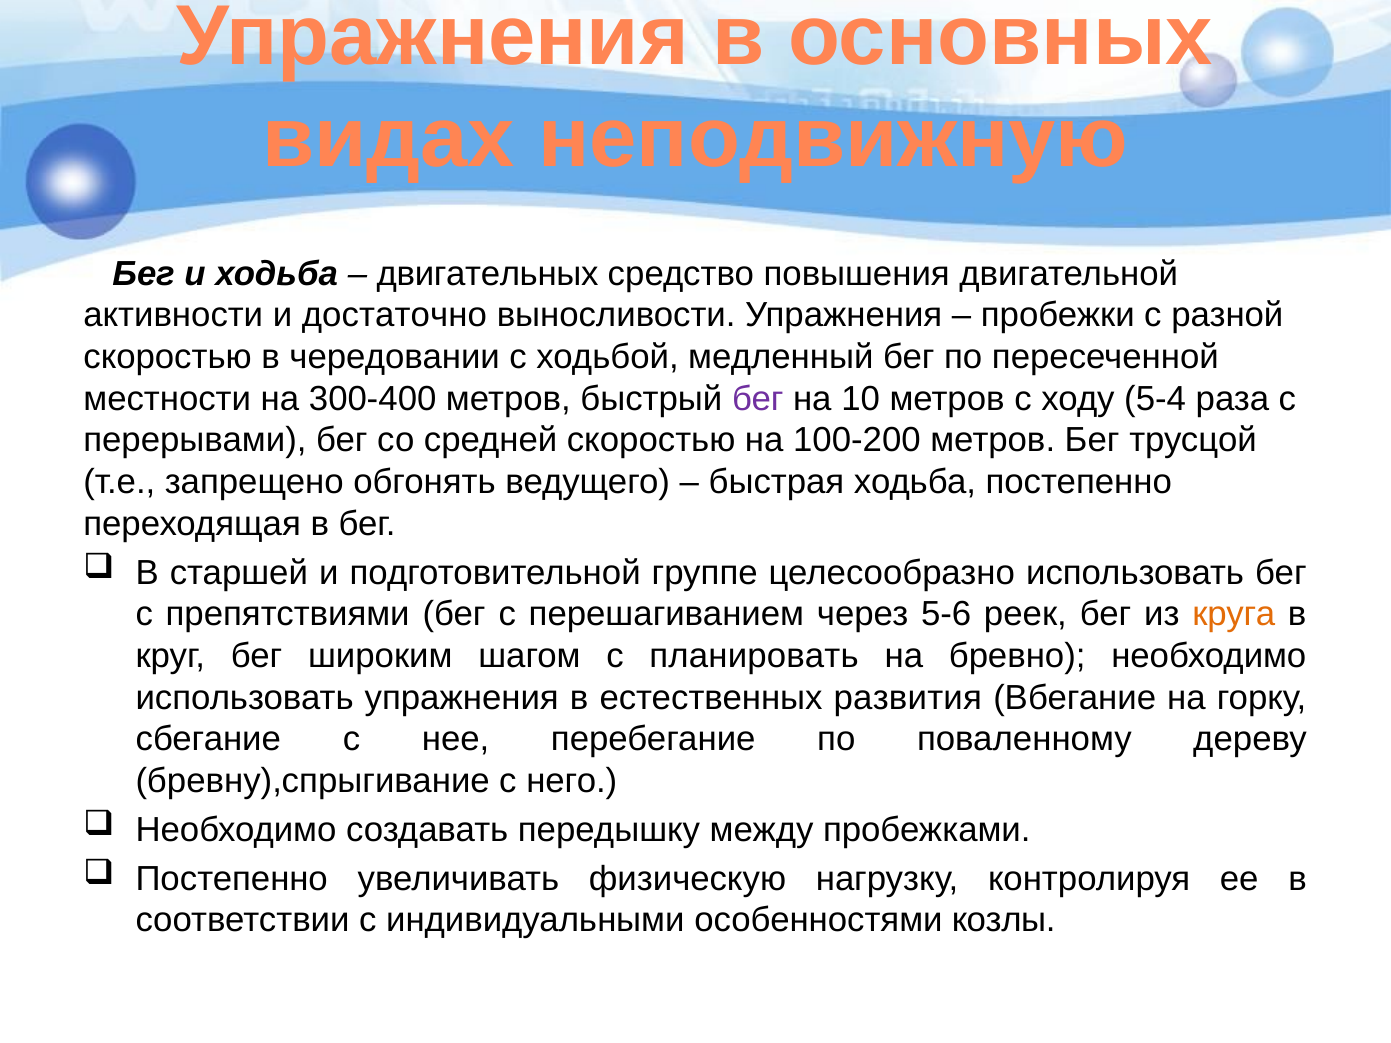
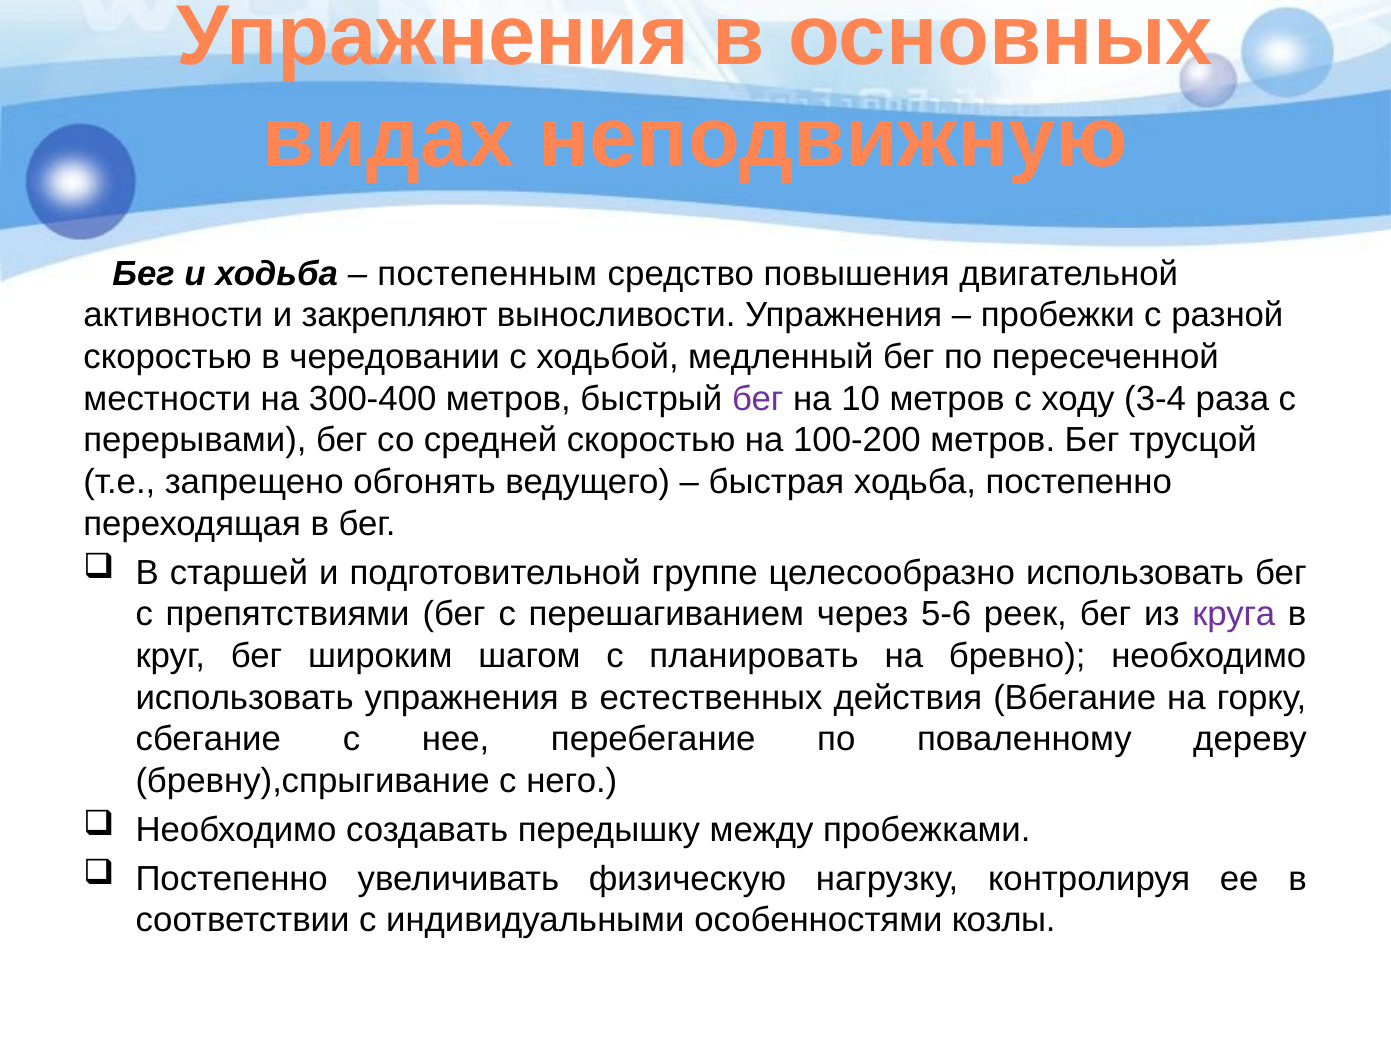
двигательных: двигательных -> постепенным
достаточно: достаточно -> закрепляют
5-4: 5-4 -> 3-4
круга colour: orange -> purple
развития: развития -> действия
